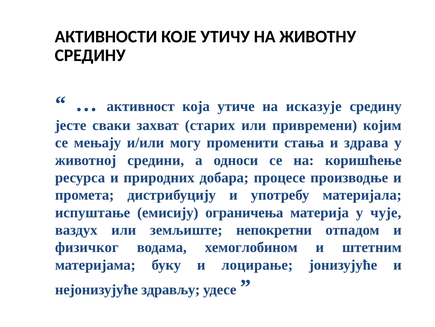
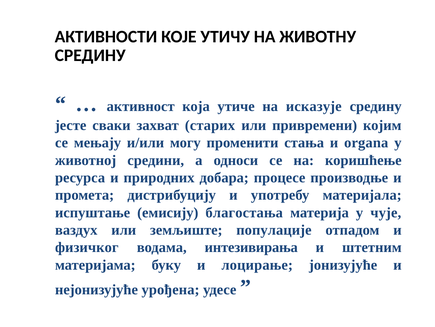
здрава: здрава -> organa
ограничења: ограничења -> благостања
непокретни: непокретни -> популације
хемоглобином: хемоглобином -> интезивирања
здрављу: здрављу -> урођена
